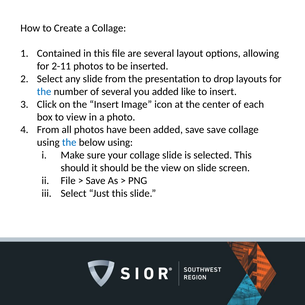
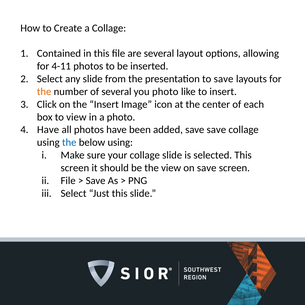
2-11: 2-11 -> 4-11
to drop: drop -> save
the at (44, 92) colour: blue -> orange
you added: added -> photo
From at (48, 130): From -> Have
should at (75, 168): should -> screen
on slide: slide -> save
